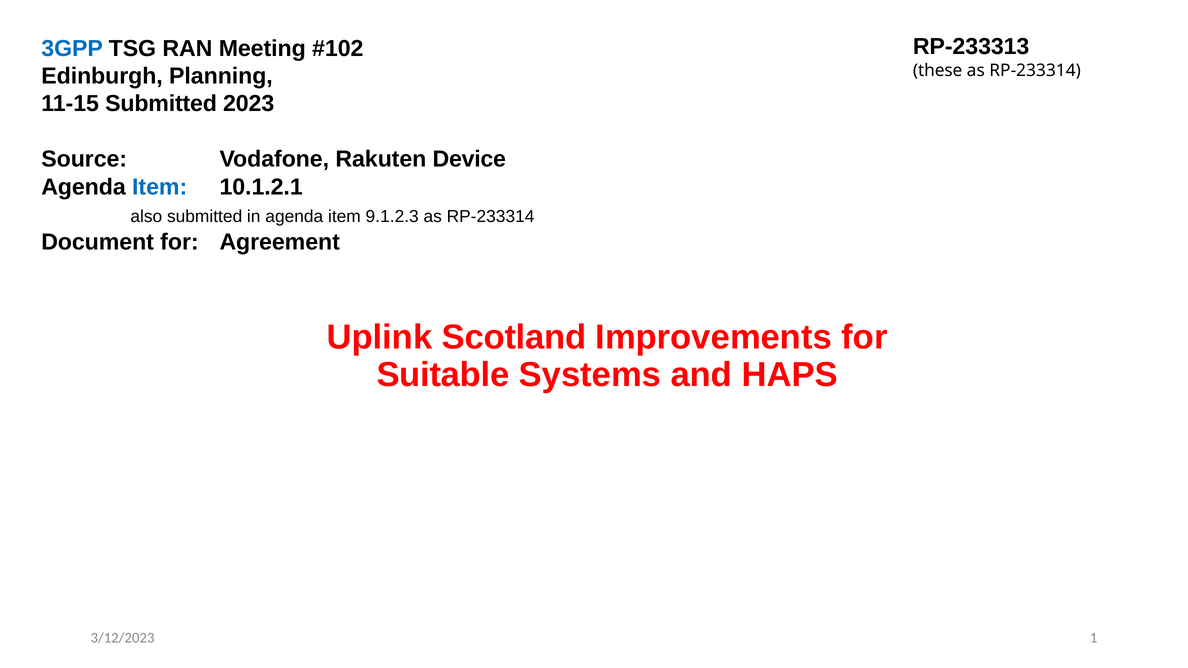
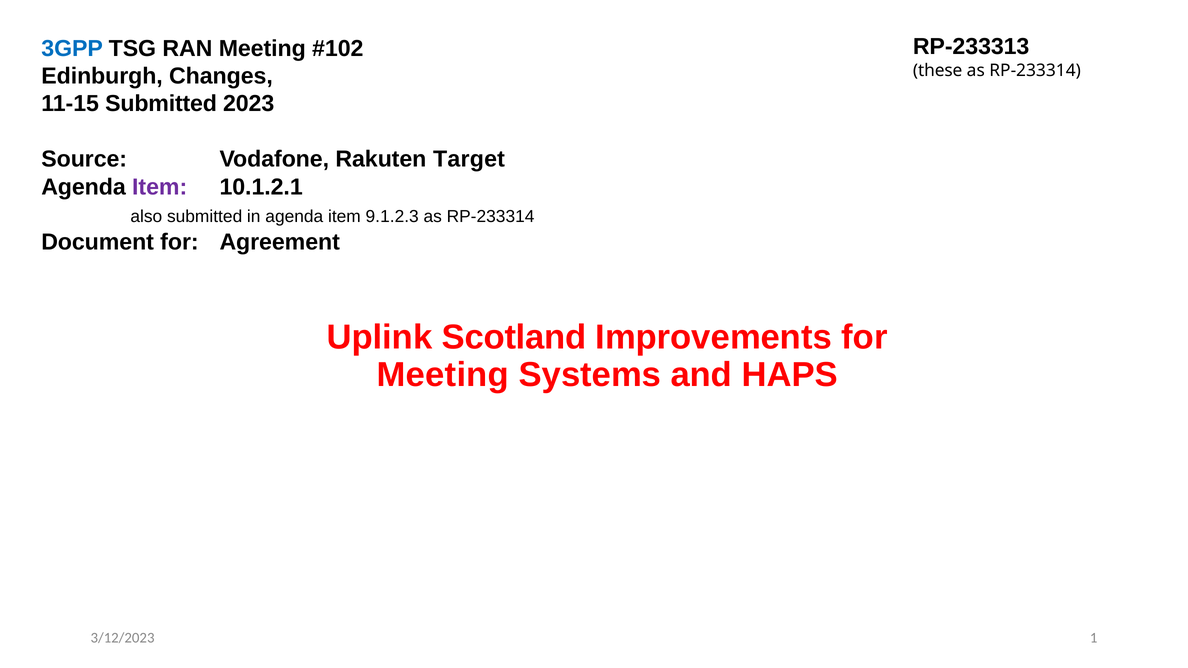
Planning: Planning -> Changes
Device: Device -> Target
Item at (160, 187) colour: blue -> purple
Suitable at (443, 375): Suitable -> Meeting
